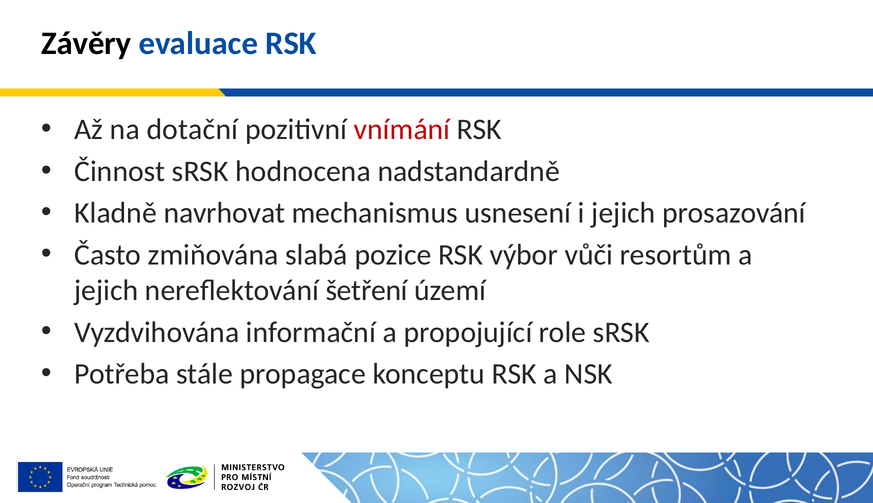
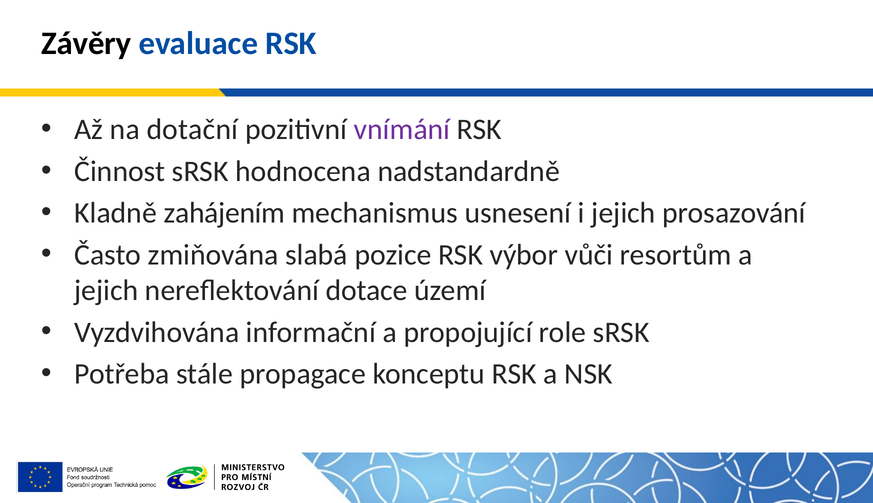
vnímání colour: red -> purple
navrhovat: navrhovat -> zahájením
šetření: šetření -> dotace
